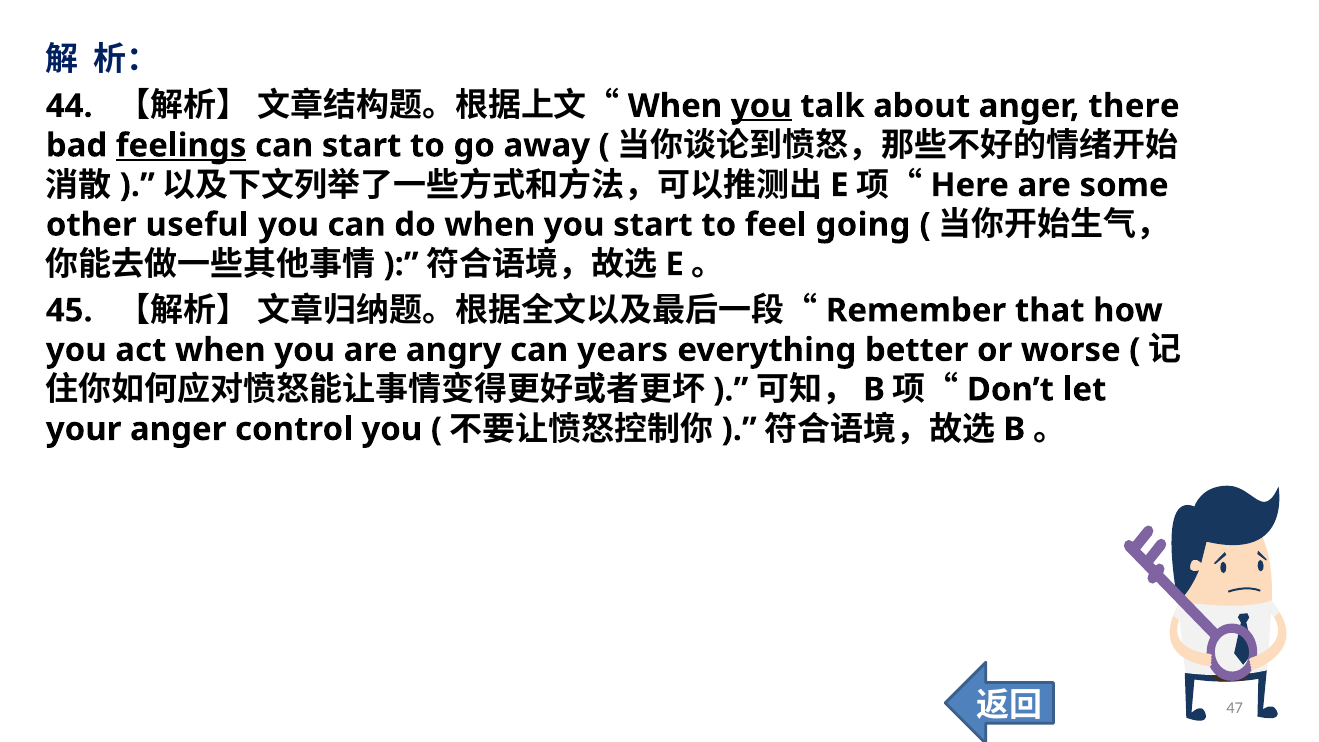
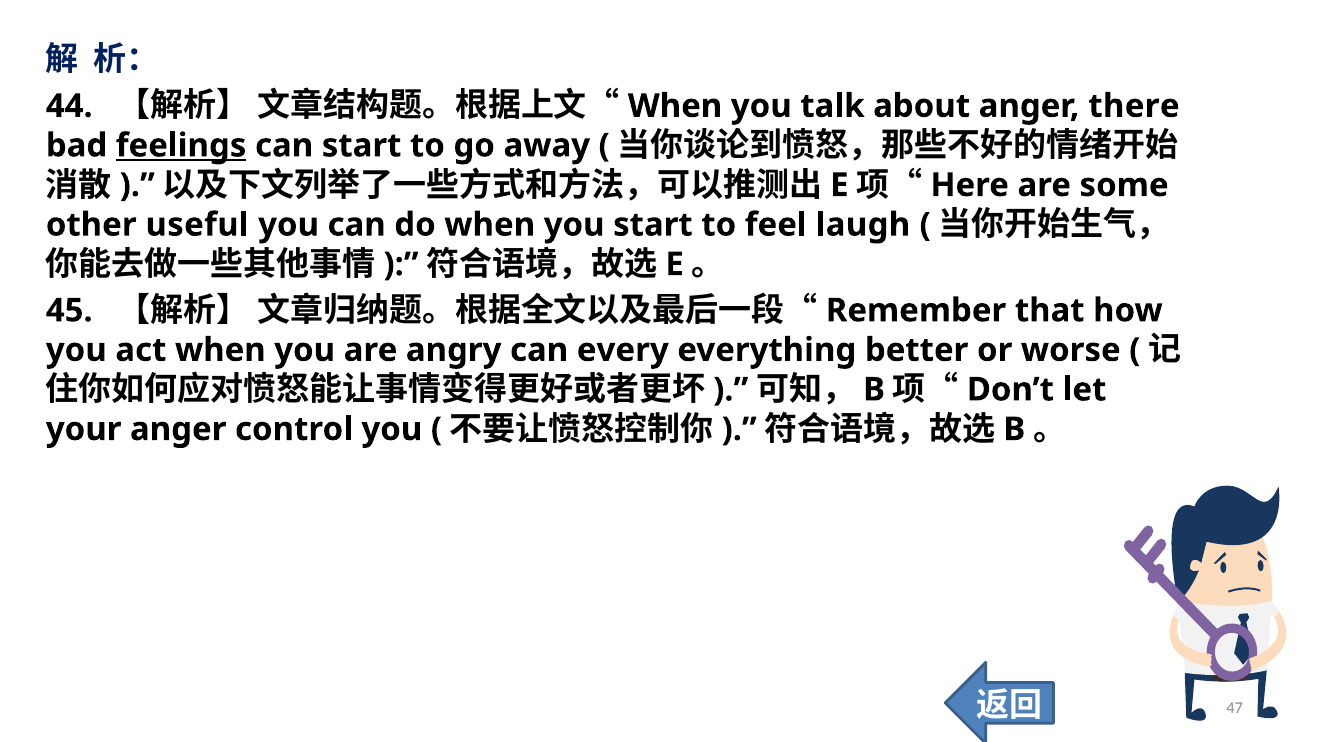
you at (761, 106) underline: present -> none
going: going -> laugh
years: years -> every
